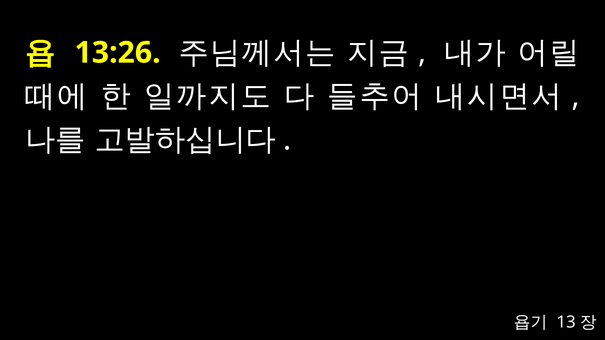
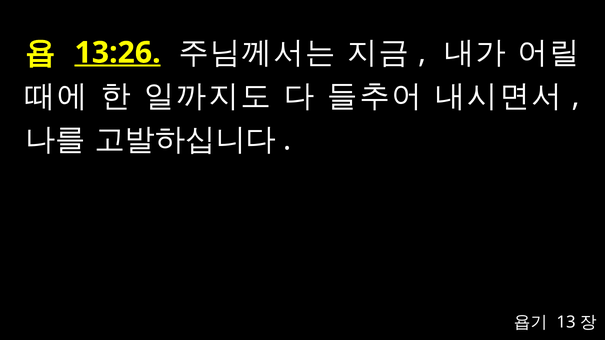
13:26 underline: none -> present
